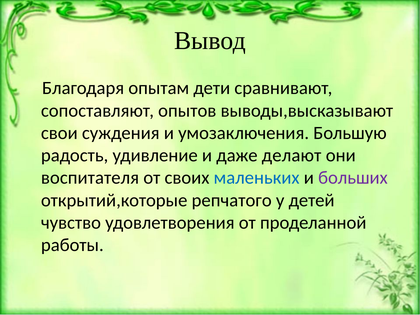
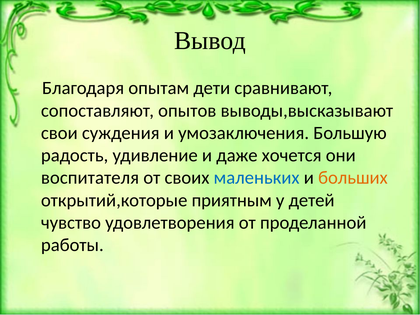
делают: делают -> хочется
больших colour: purple -> orange
репчатого: репчатого -> приятным
